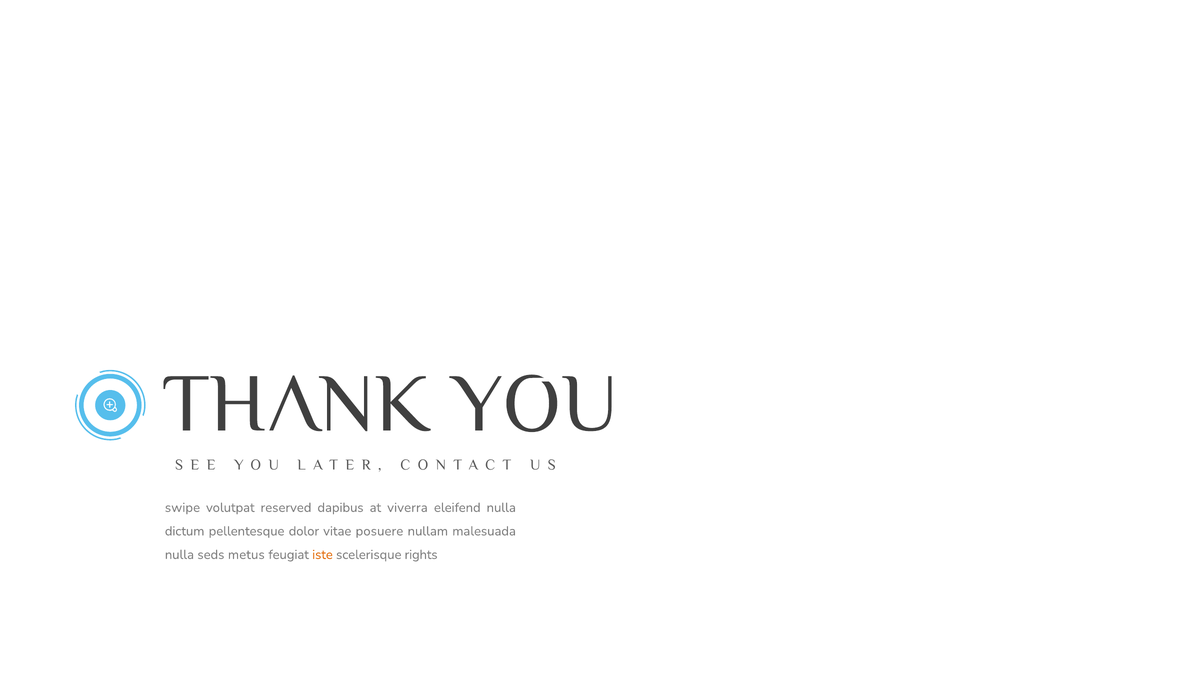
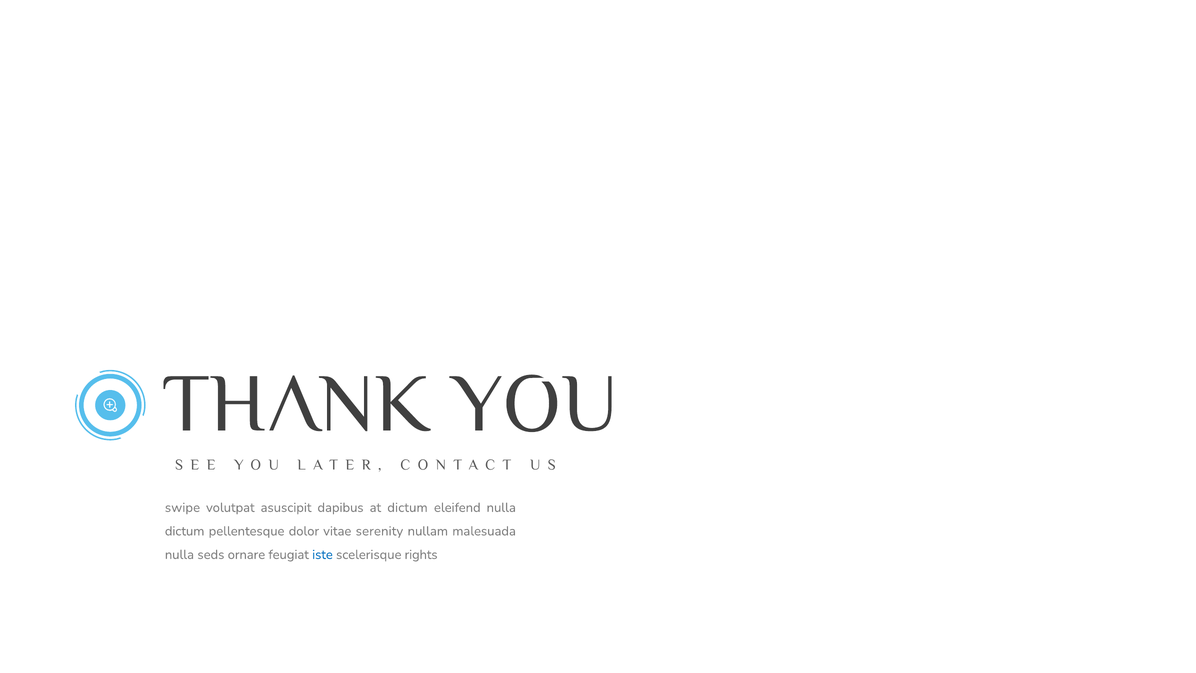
reserved: reserved -> asuscipit
at viverra: viverra -> dictum
posuere: posuere -> serenity
metus: metus -> ornare
iste colour: orange -> blue
